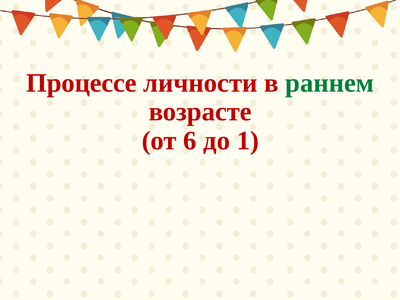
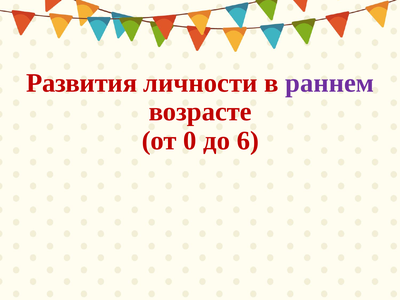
Процессе: Процессе -> Развития
раннем colour: green -> purple
6: 6 -> 0
1: 1 -> 6
